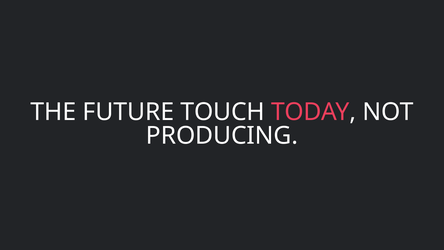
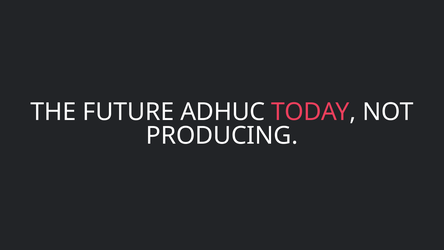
TOUCH: TOUCH -> ADHUC
